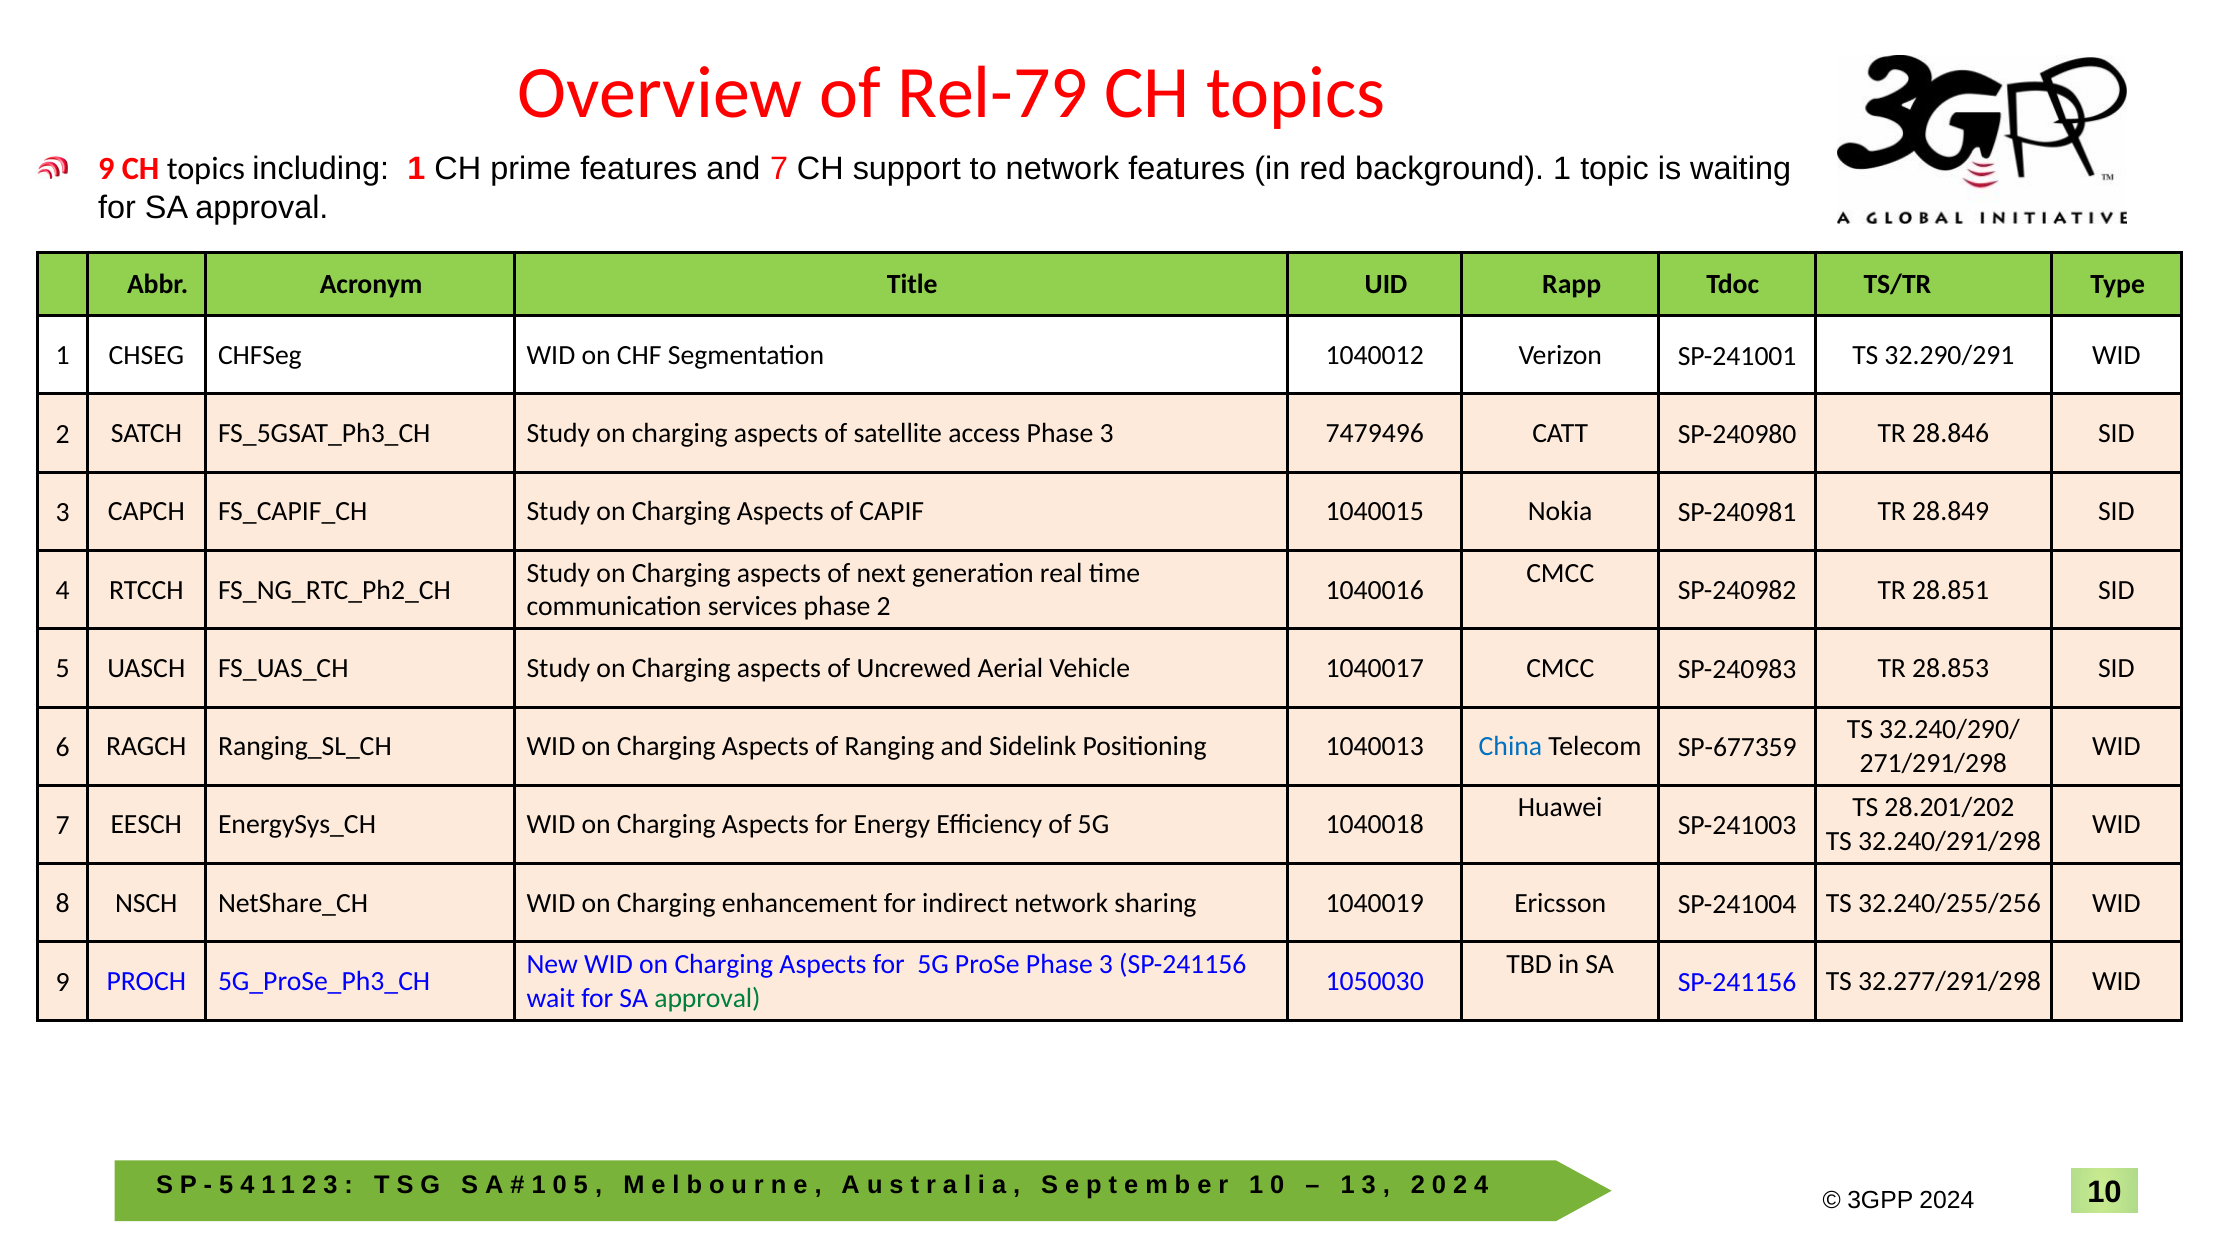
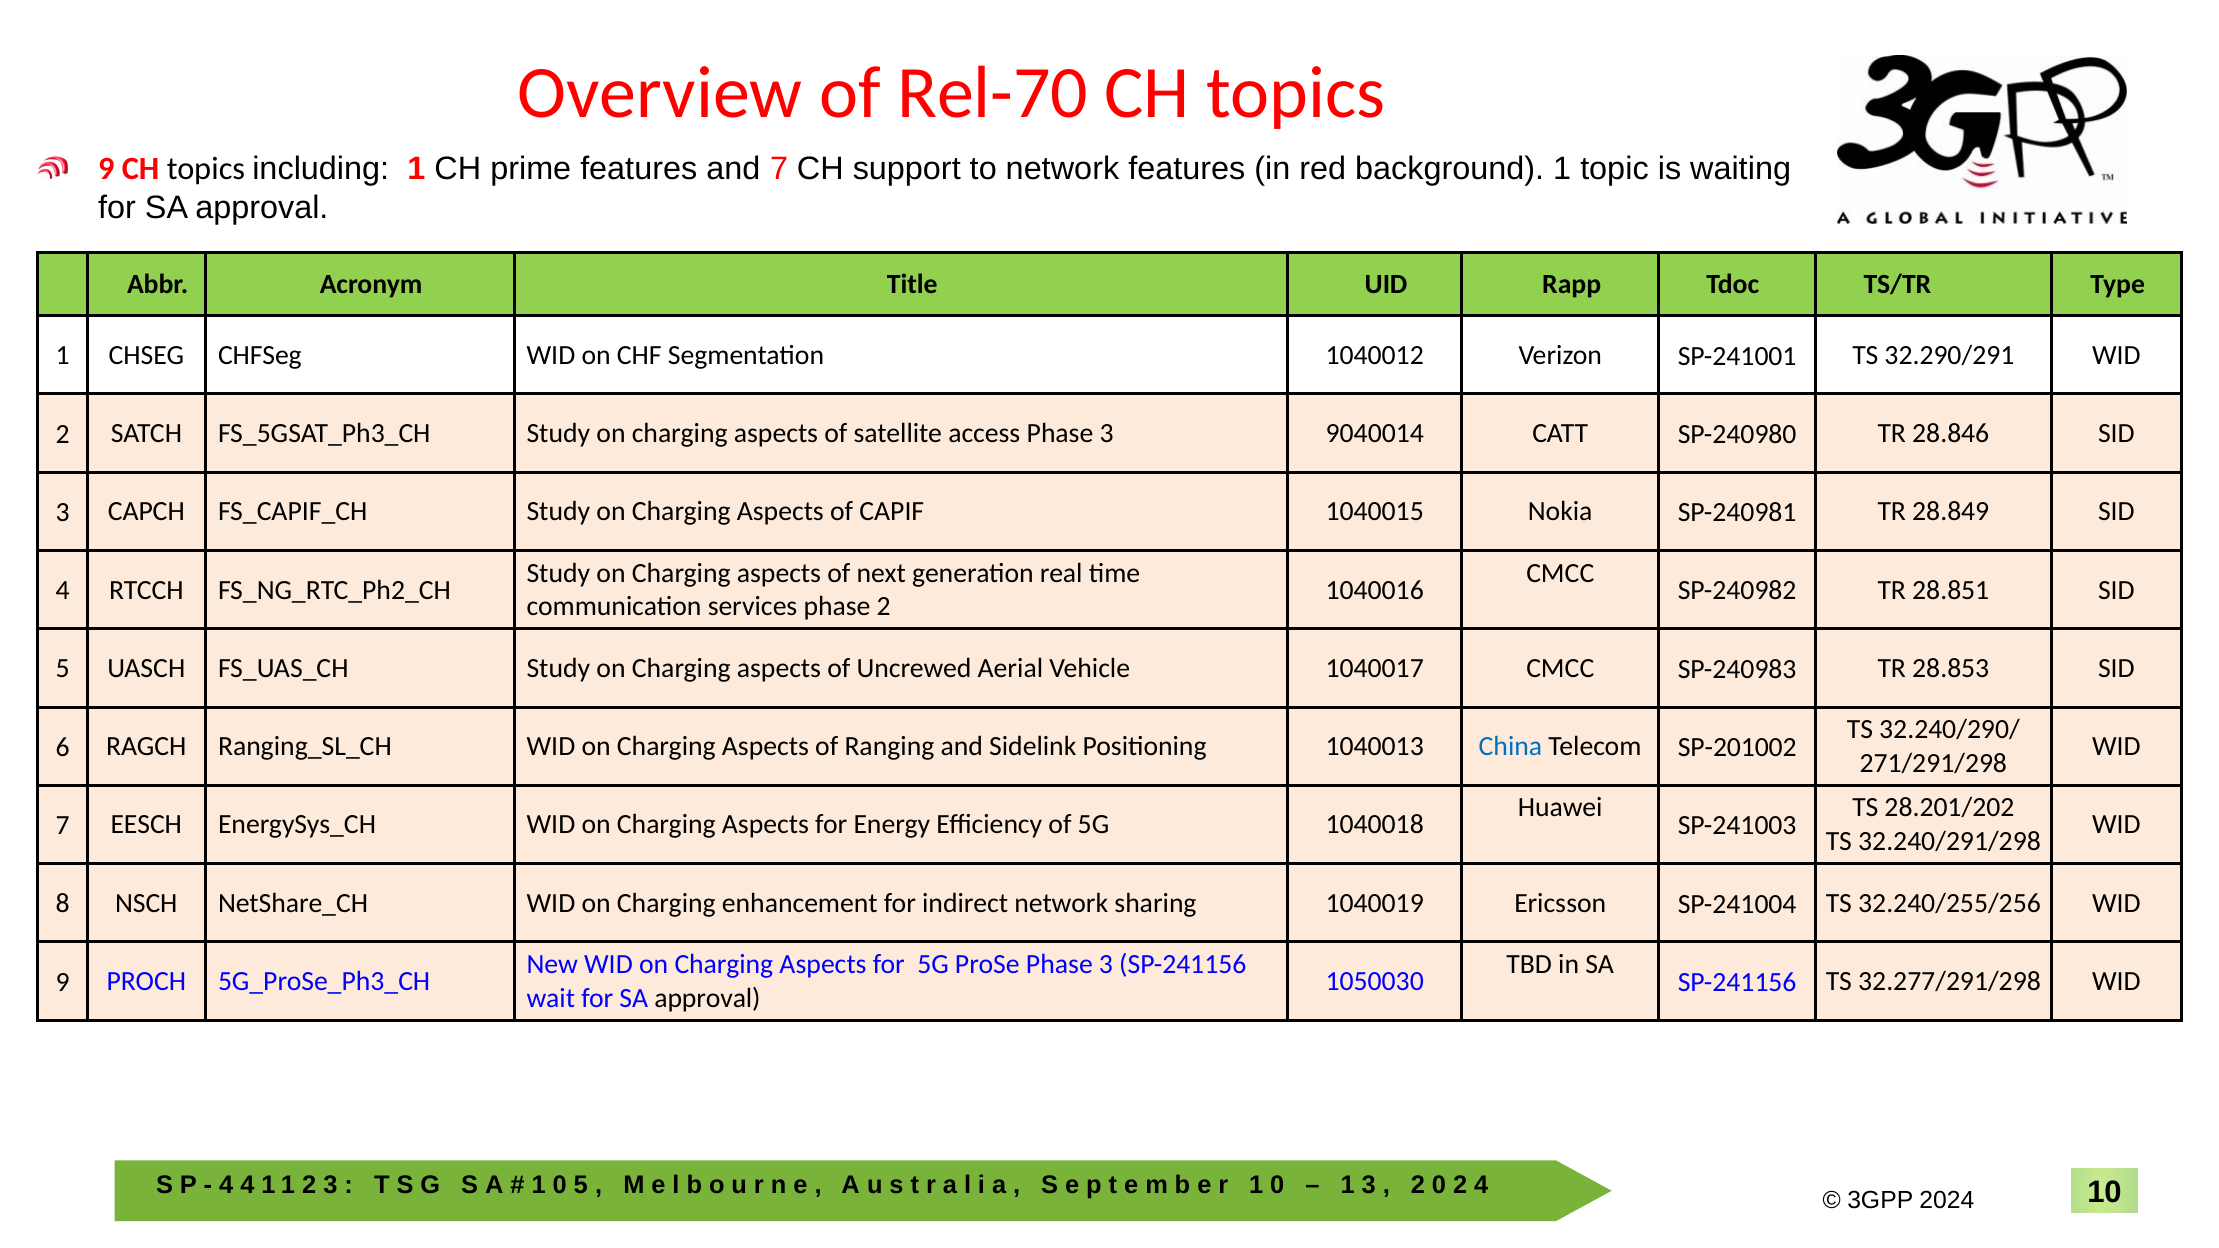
Rel-79: Rel-79 -> Rel-70
7479496: 7479496 -> 9040014
SP-677359: SP-677359 -> SP-201002
approval at (708, 998) colour: green -> black
5 at (226, 1185): 5 -> 4
